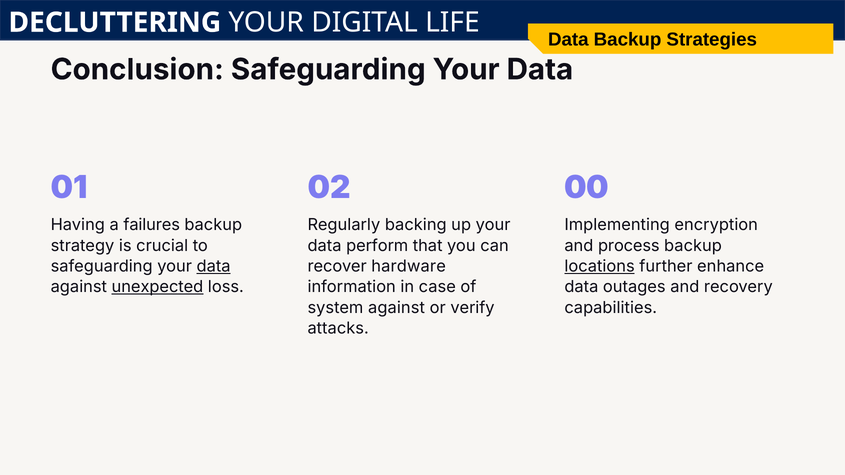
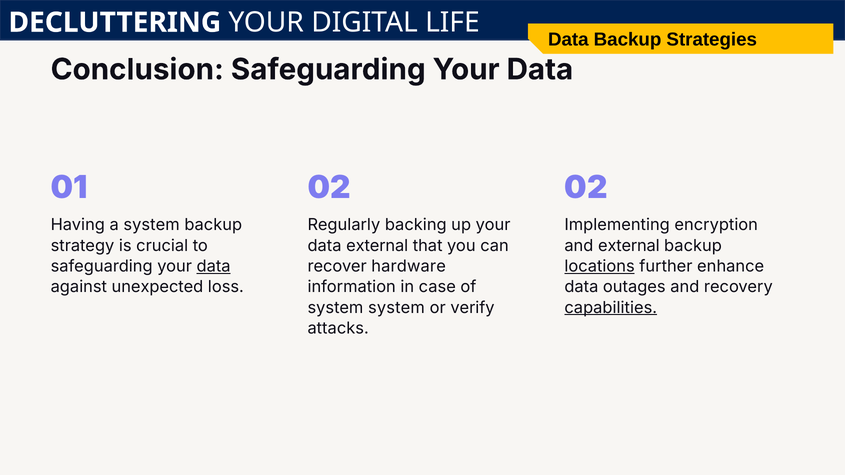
02 00: 00 -> 02
a failures: failures -> system
data perform: perform -> external
and process: process -> external
unexpected underline: present -> none
system against: against -> system
capabilities underline: none -> present
